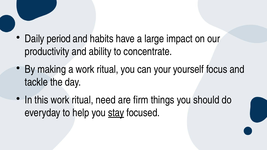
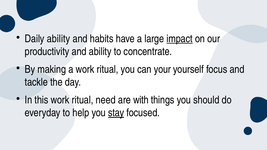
Daily period: period -> ability
impact underline: none -> present
firm: firm -> with
